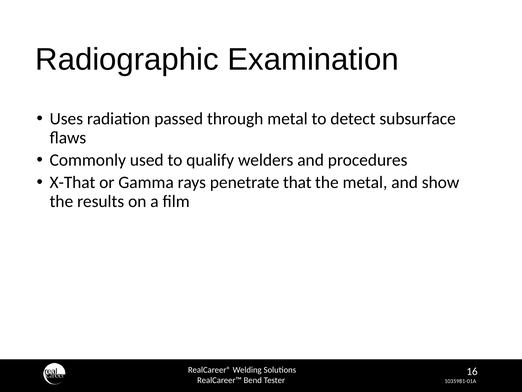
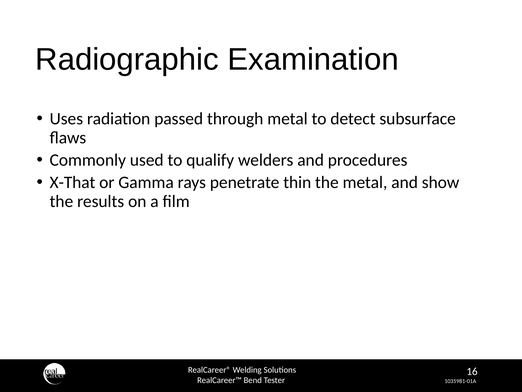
that: that -> thin
